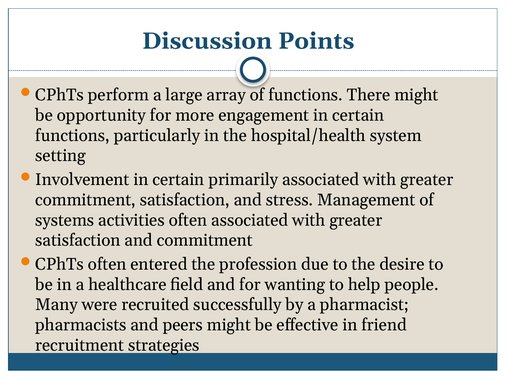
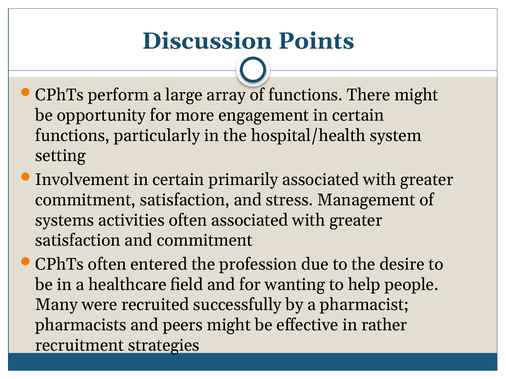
friend: friend -> rather
